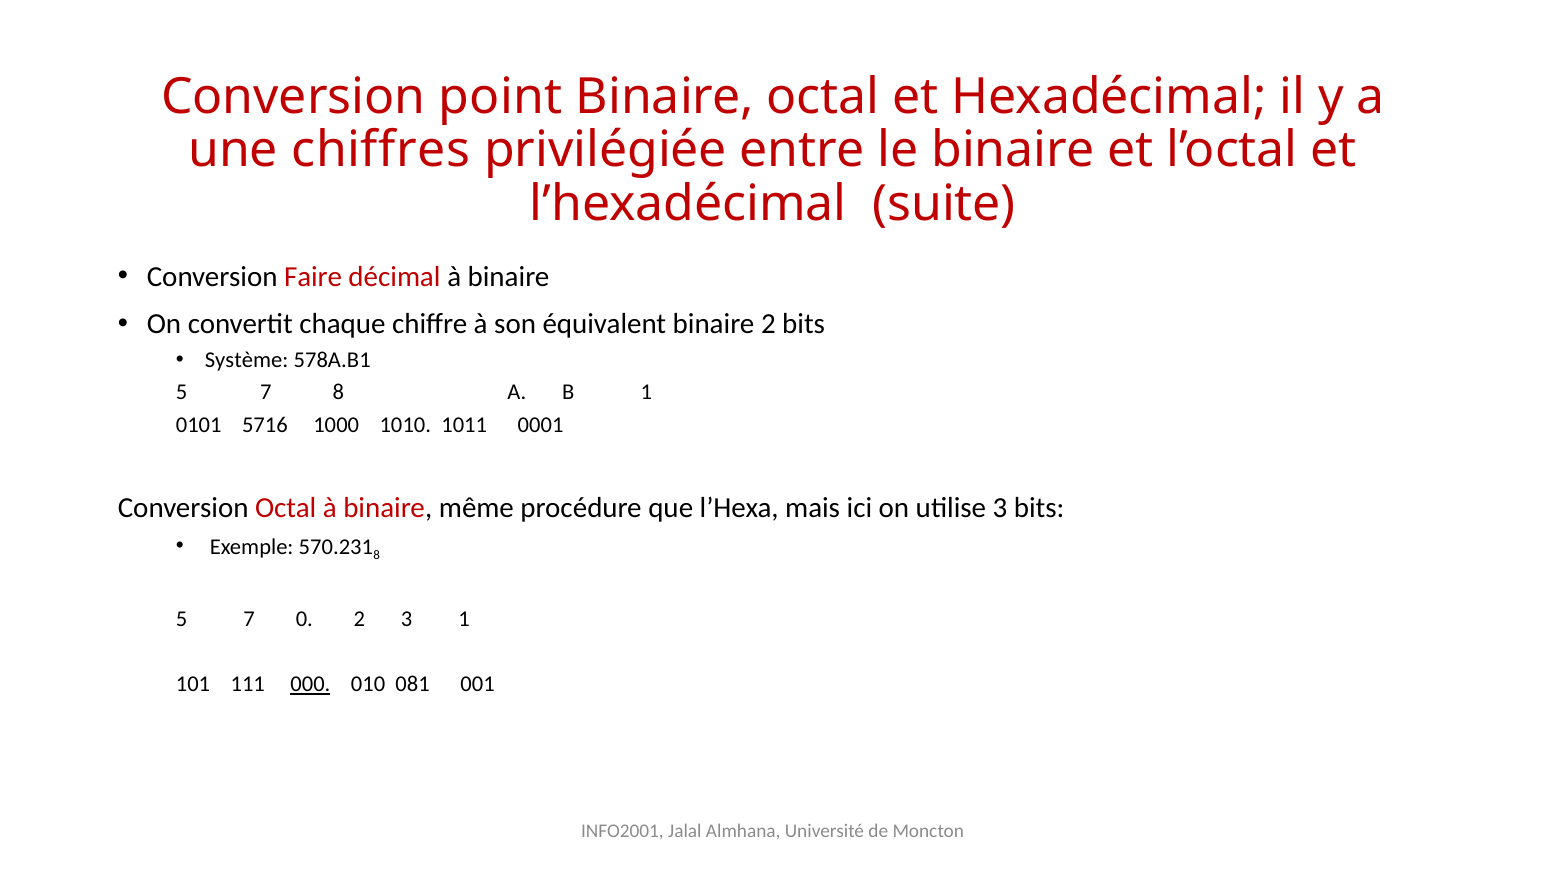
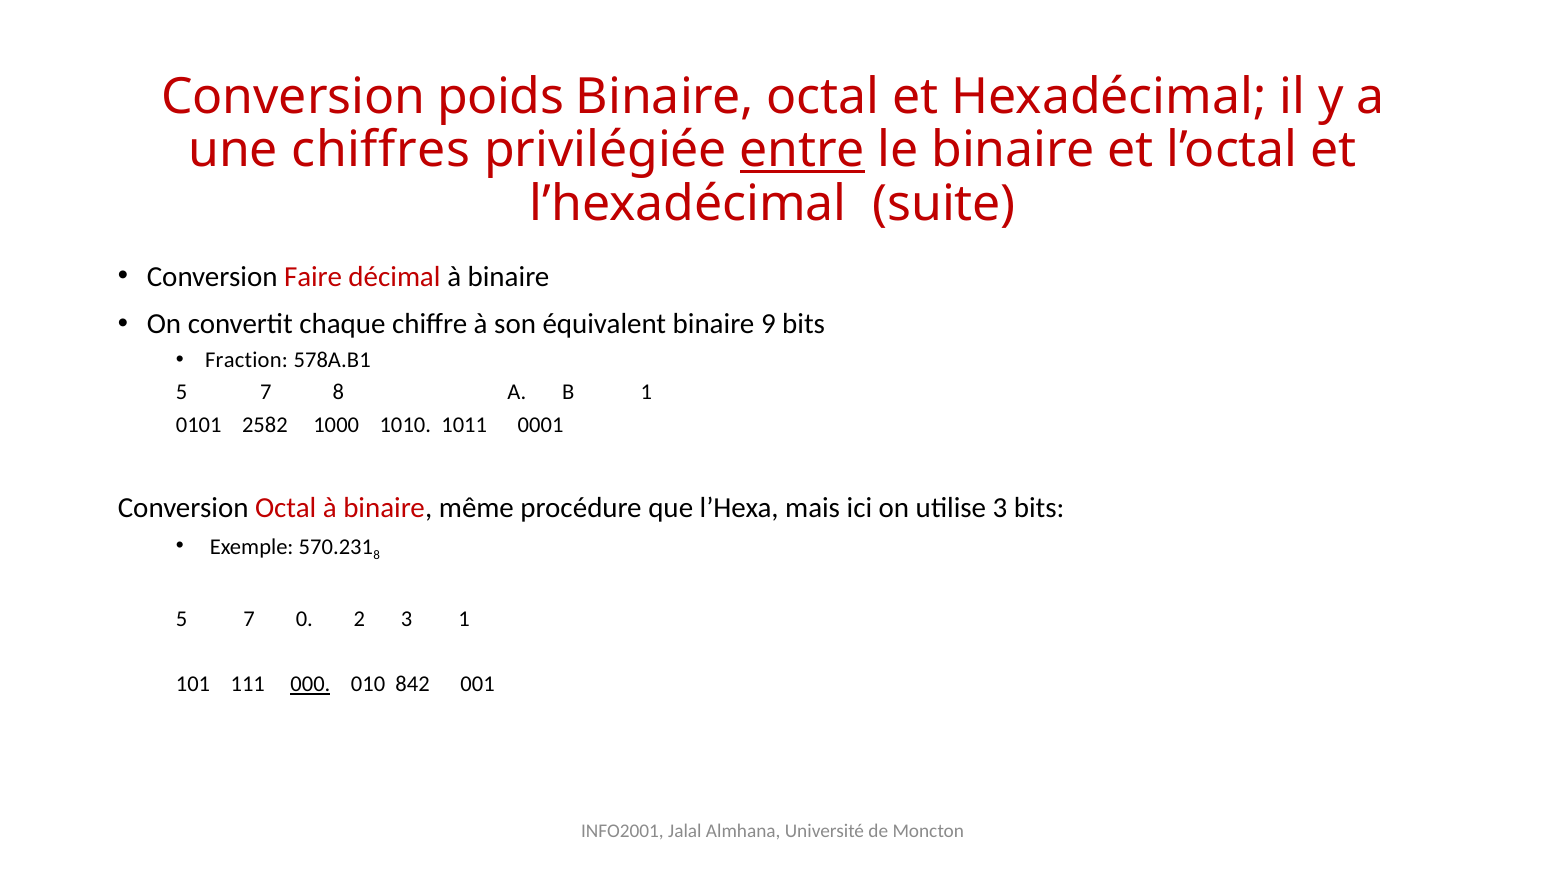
point: point -> poids
entre underline: none -> present
binaire 2: 2 -> 9
Système: Système -> Fraction
5716: 5716 -> 2582
081: 081 -> 842
